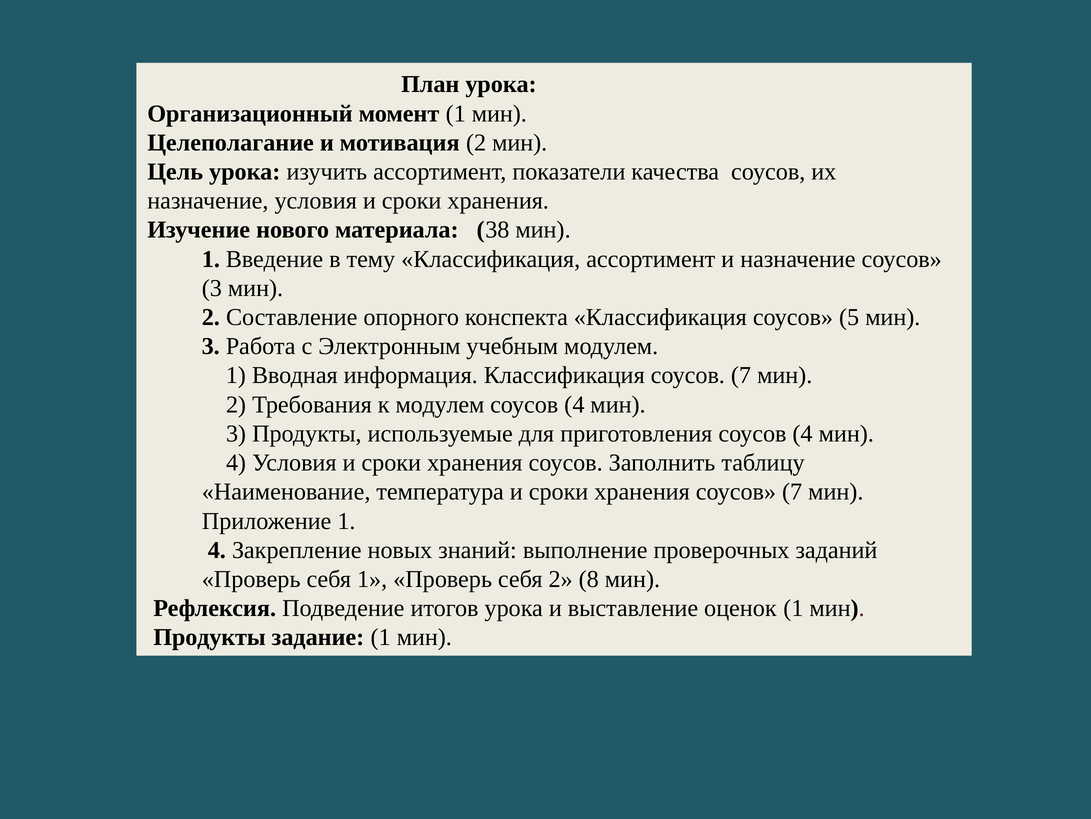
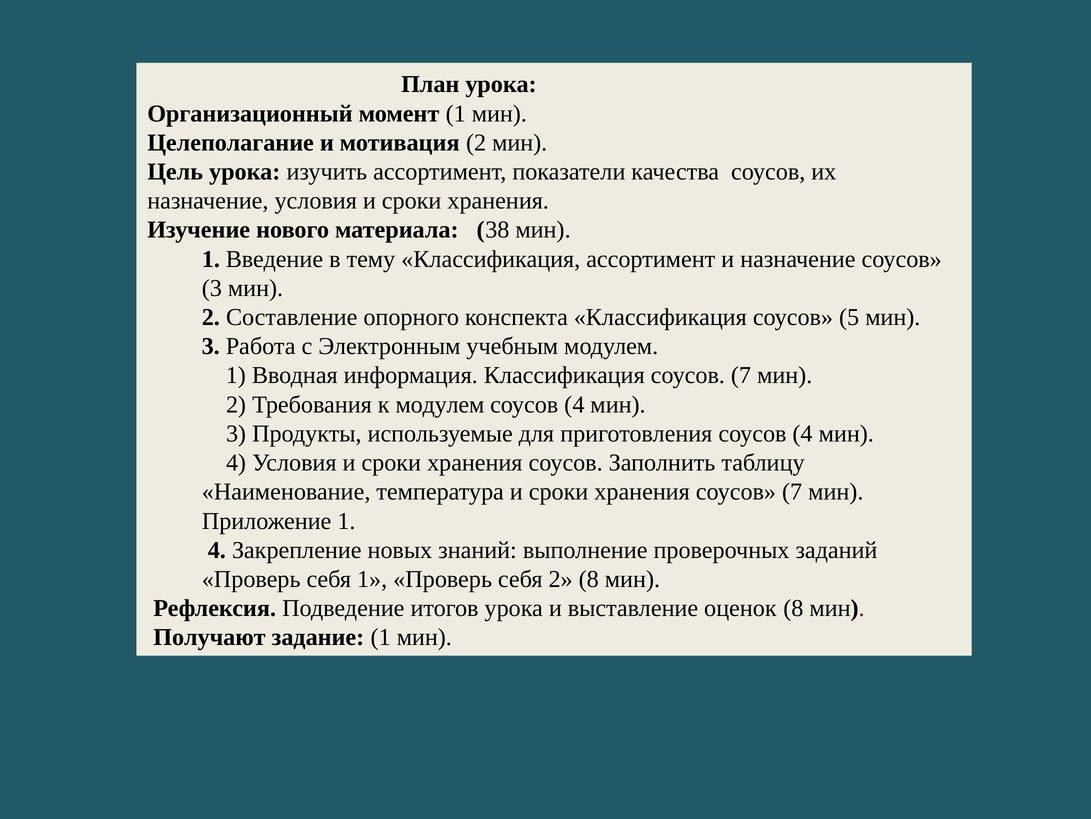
оценок 1: 1 -> 8
Продукты at (210, 637): Продукты -> Получают
